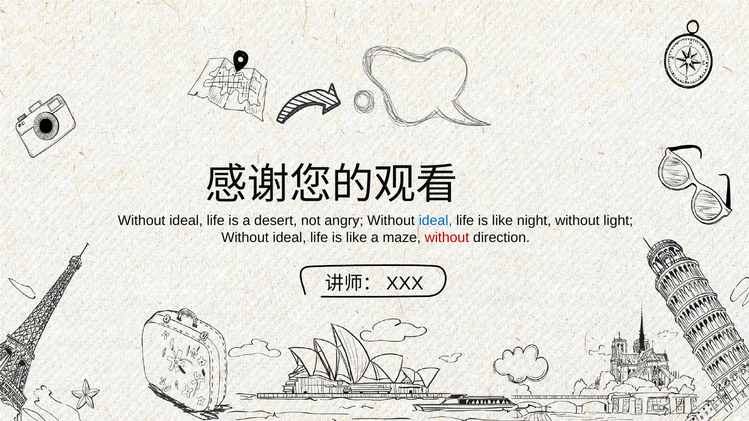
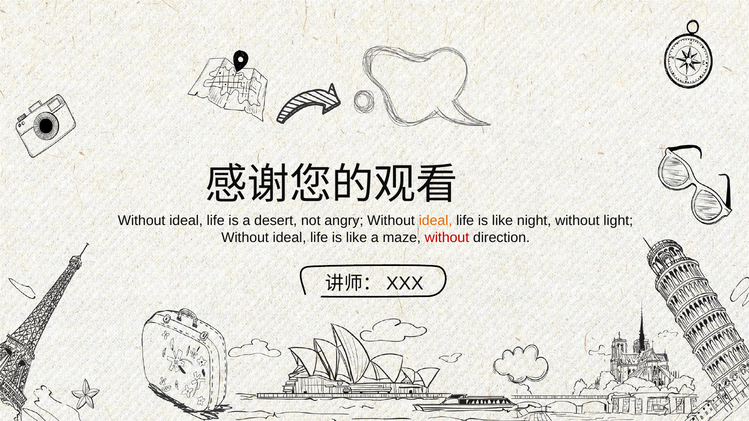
ideal at (436, 221) colour: blue -> orange
